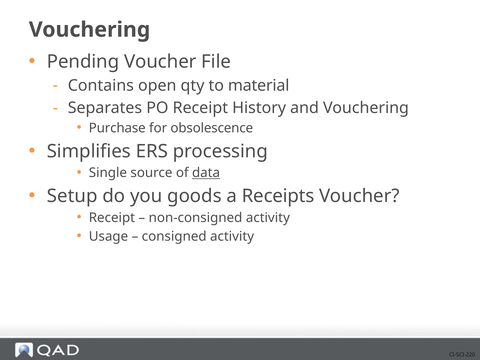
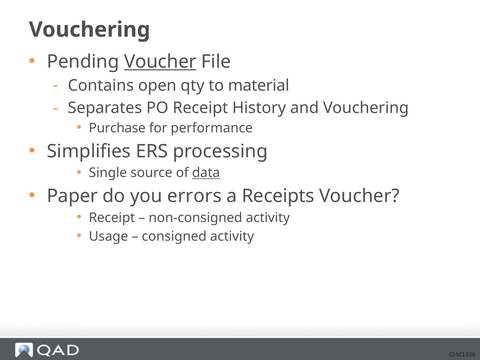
Voucher at (160, 62) underline: none -> present
obsolescence: obsolescence -> performance
Setup: Setup -> Paper
goods: goods -> errors
